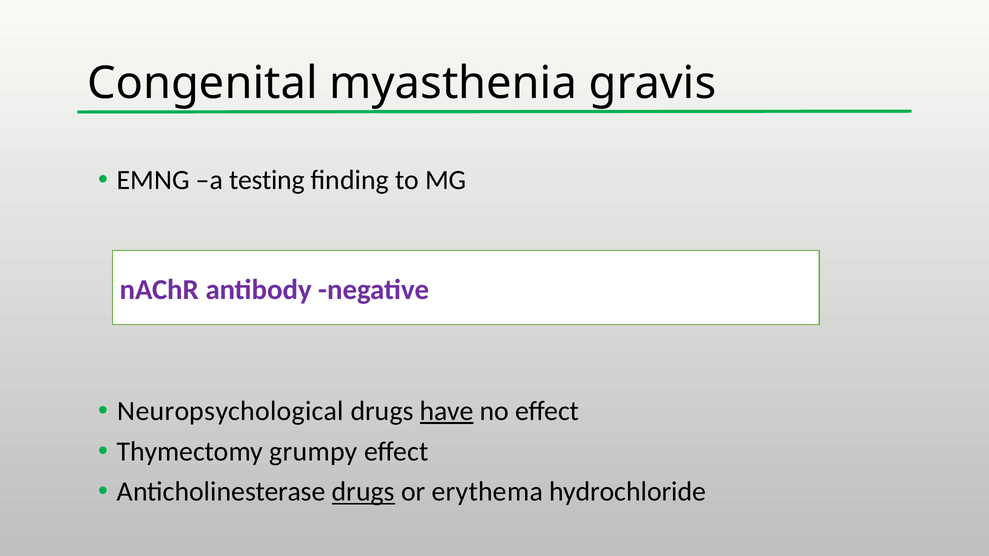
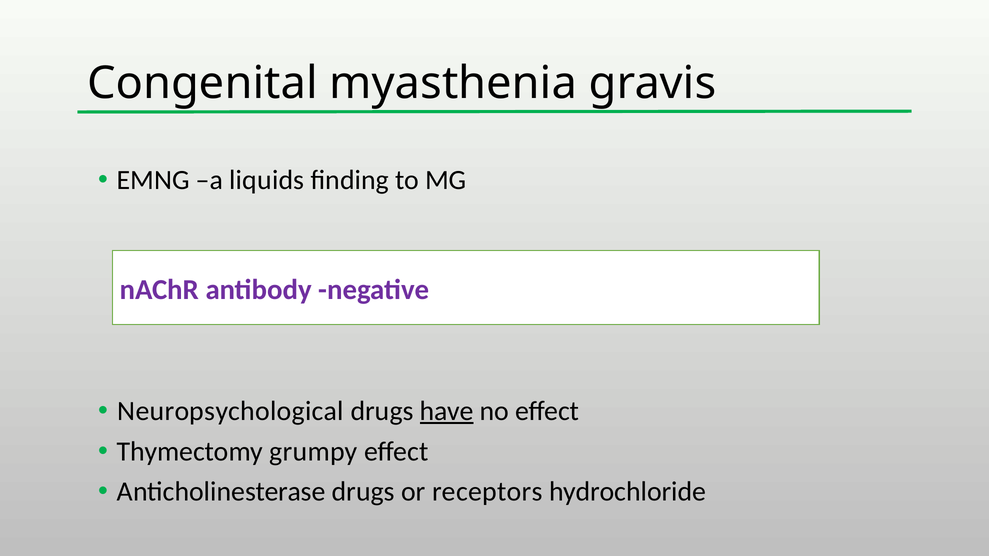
testing: testing -> liquids
drugs at (363, 492) underline: present -> none
erythema: erythema -> receptors
